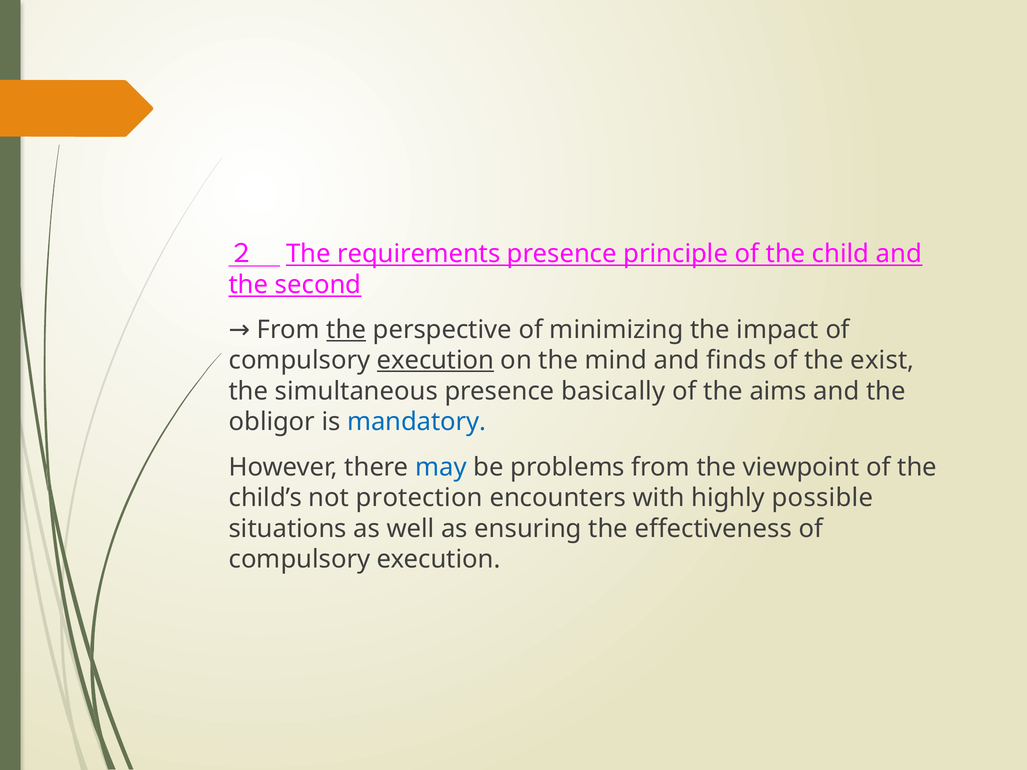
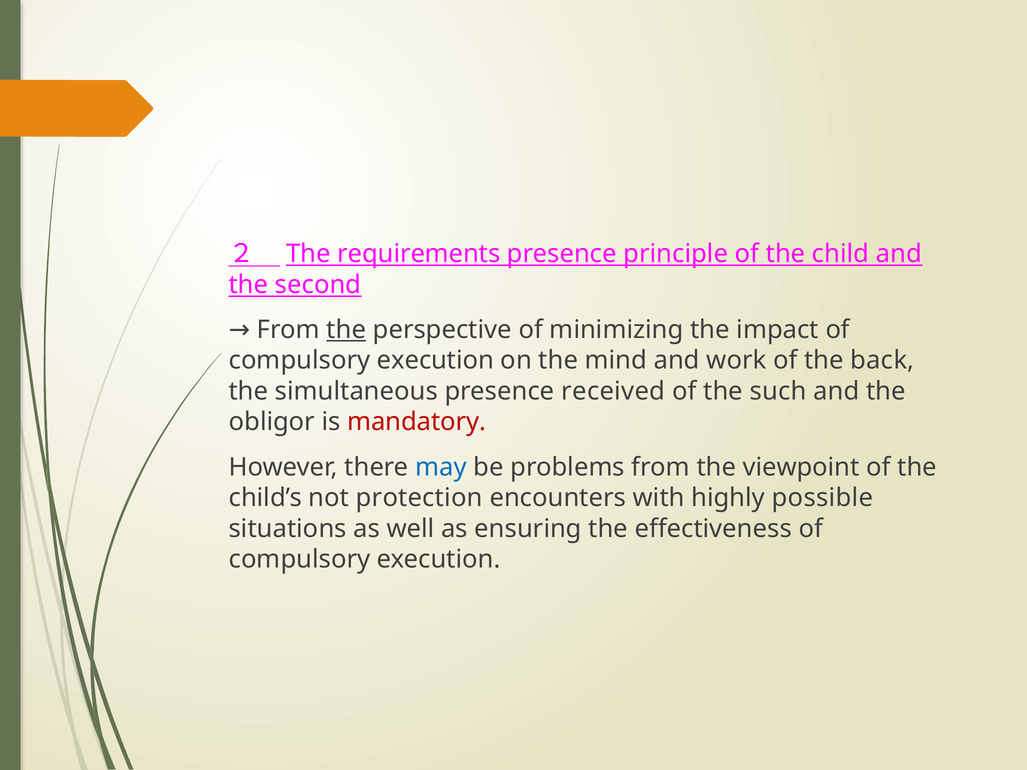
execution at (435, 361) underline: present -> none
finds: finds -> work
exist: exist -> back
basically: basically -> received
aims: aims -> such
mandatory colour: blue -> red
